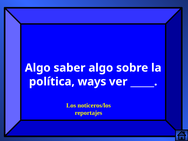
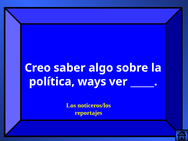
Algo at (38, 68): Algo -> Creo
